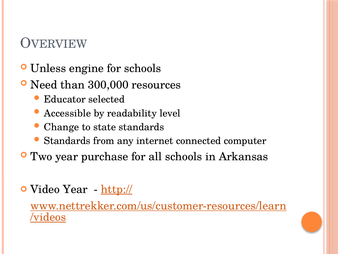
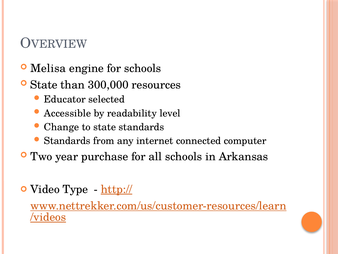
Unless: Unless -> Melisa
Need at (44, 85): Need -> State
Video Year: Year -> Type
